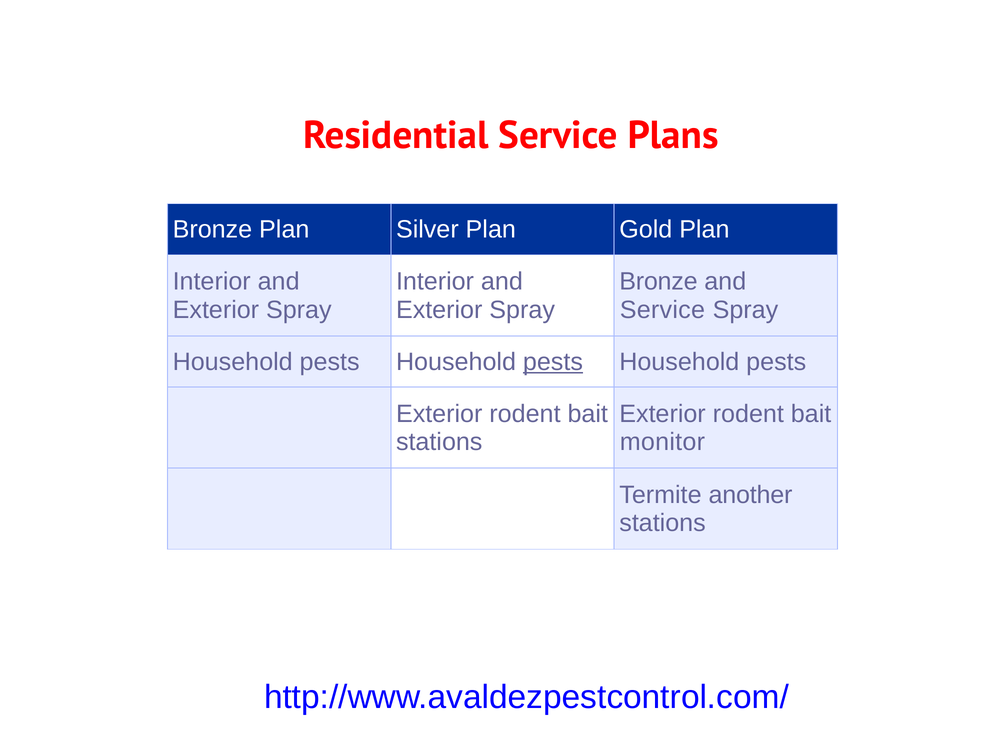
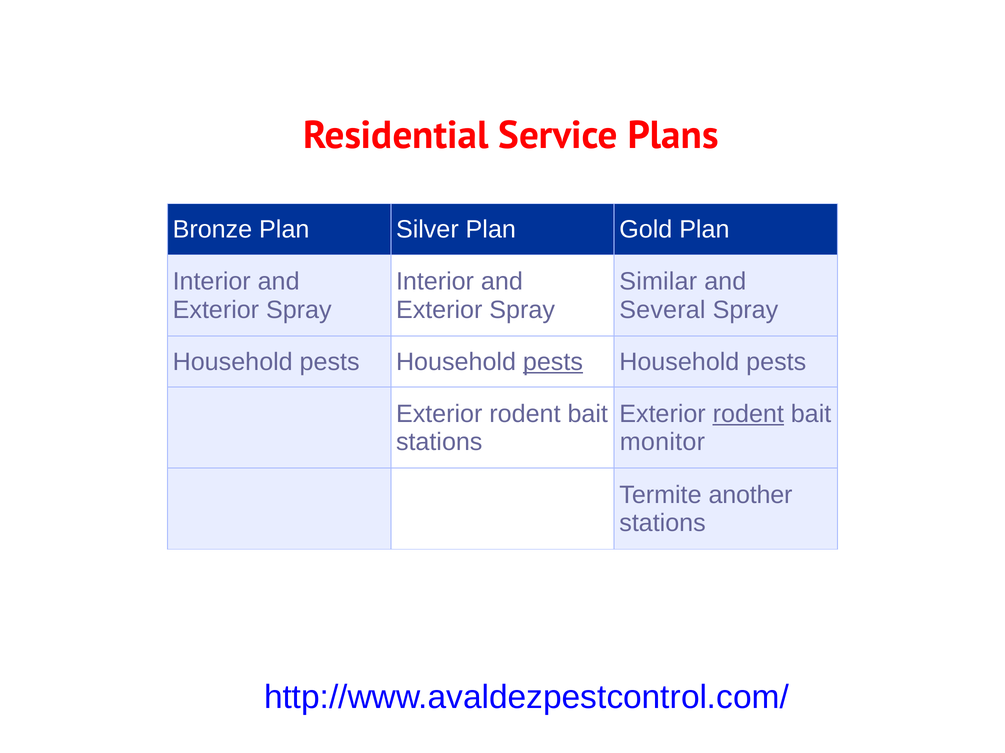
Bronze at (658, 282): Bronze -> Similar
Service at (662, 310): Service -> Several
rodent at (748, 414) underline: none -> present
